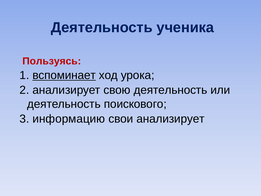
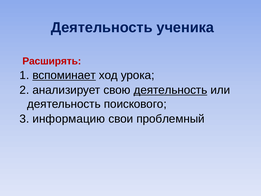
Пользуясь: Пользуясь -> Расширять
деятельность at (170, 90) underline: none -> present
свои анализирует: анализирует -> проблемный
